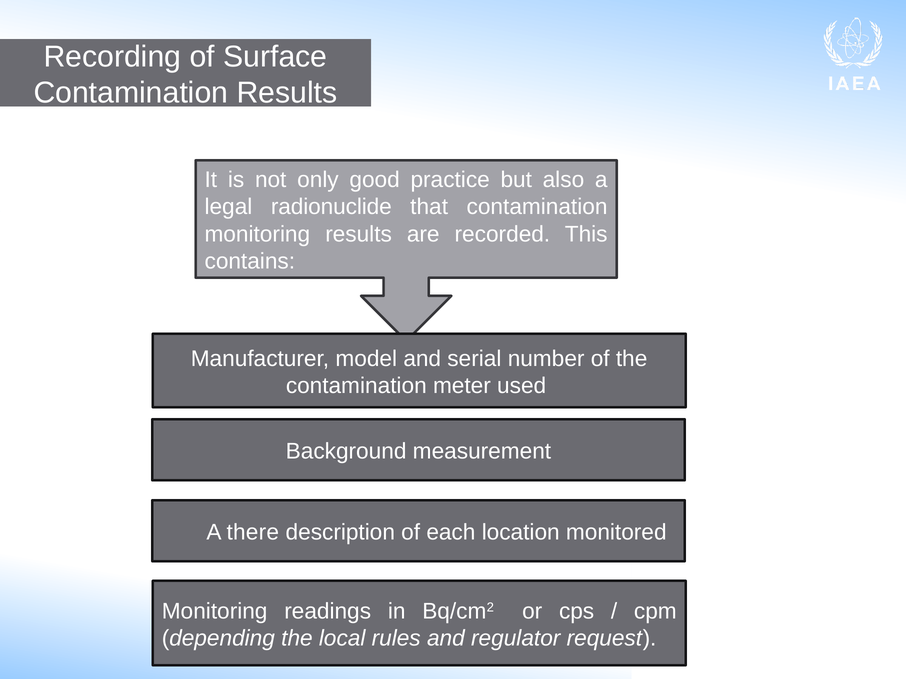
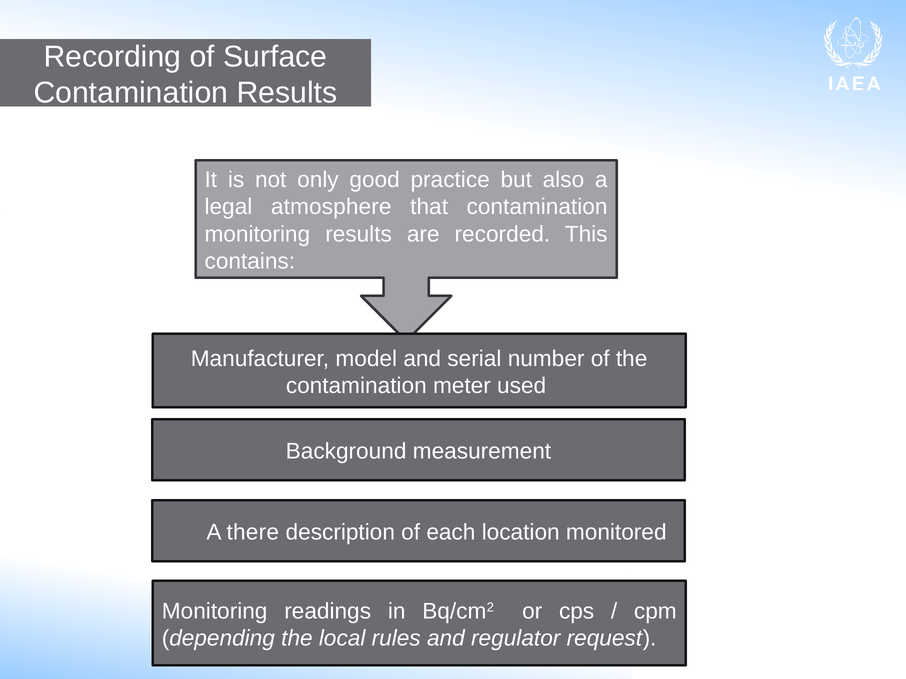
radionuclide: radionuclide -> atmosphere
